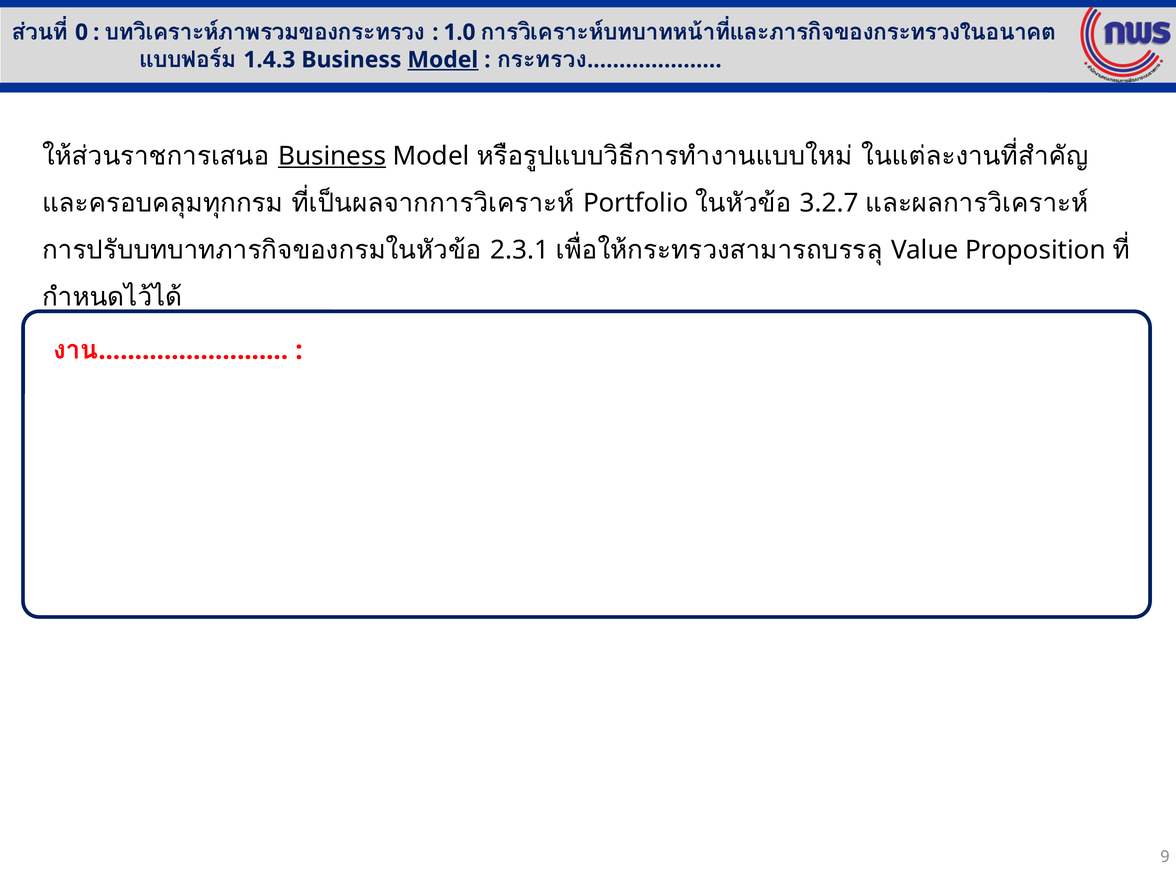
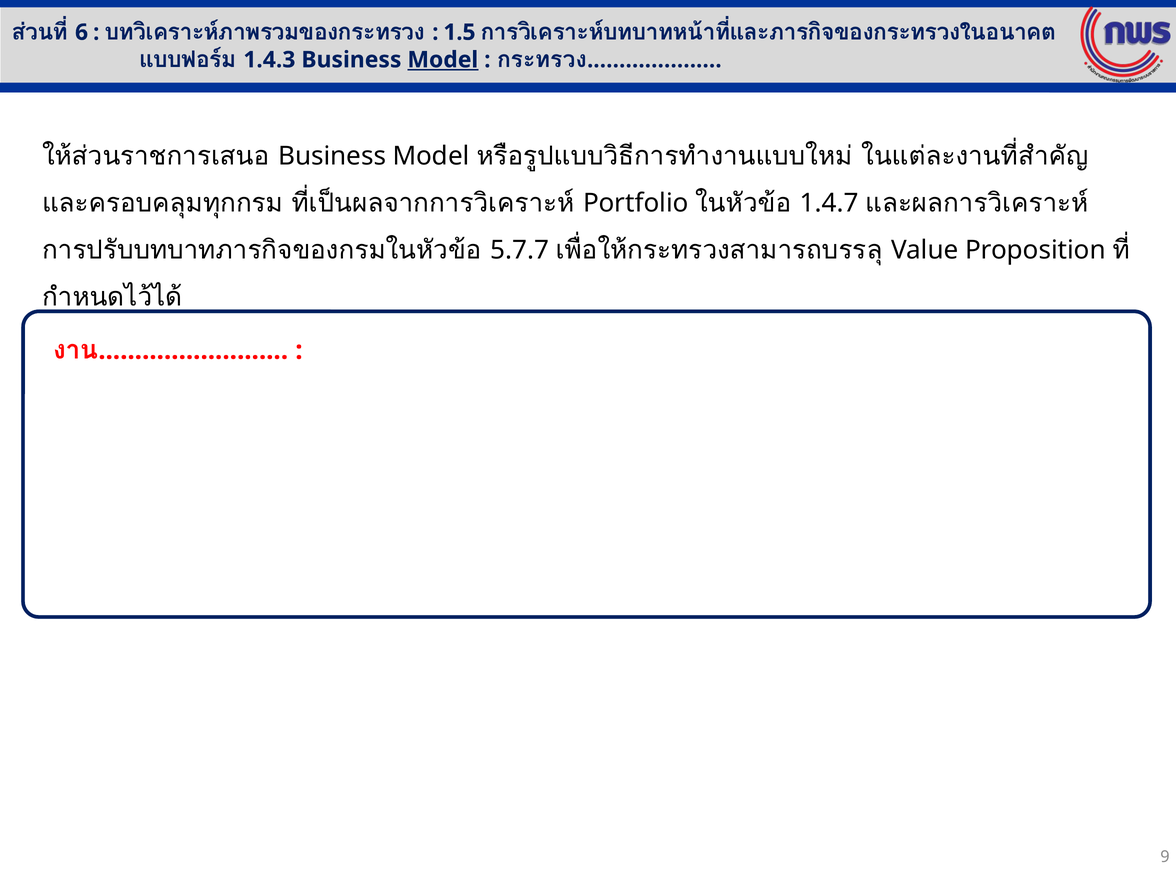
0: 0 -> 6
1.0: 1.0 -> 1.5
Business at (332, 156) underline: present -> none
3.2.7: 3.2.7 -> 1.4.7
2.3.1: 2.3.1 -> 5.7.7
